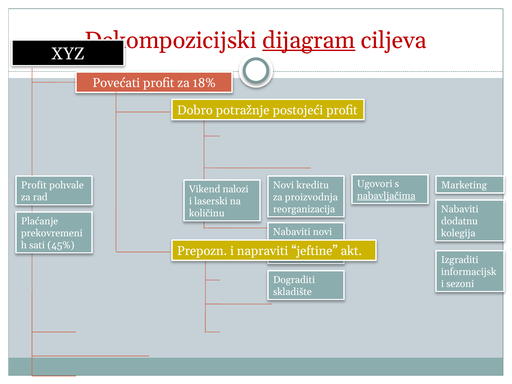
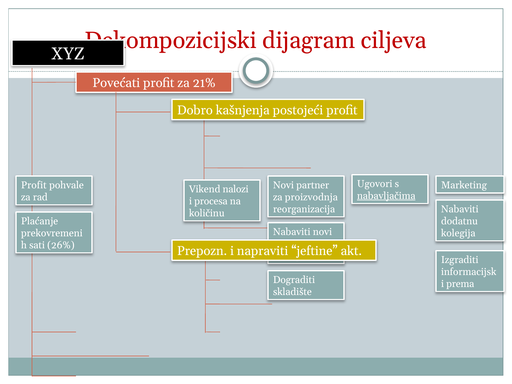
dijagram underline: present -> none
18%: 18% -> 21%
potražnje: potražnje -> kašnjenja
kreditu: kreditu -> partner
laserski: laserski -> procesa
45%: 45% -> 26%
sezoni: sezoni -> prema
